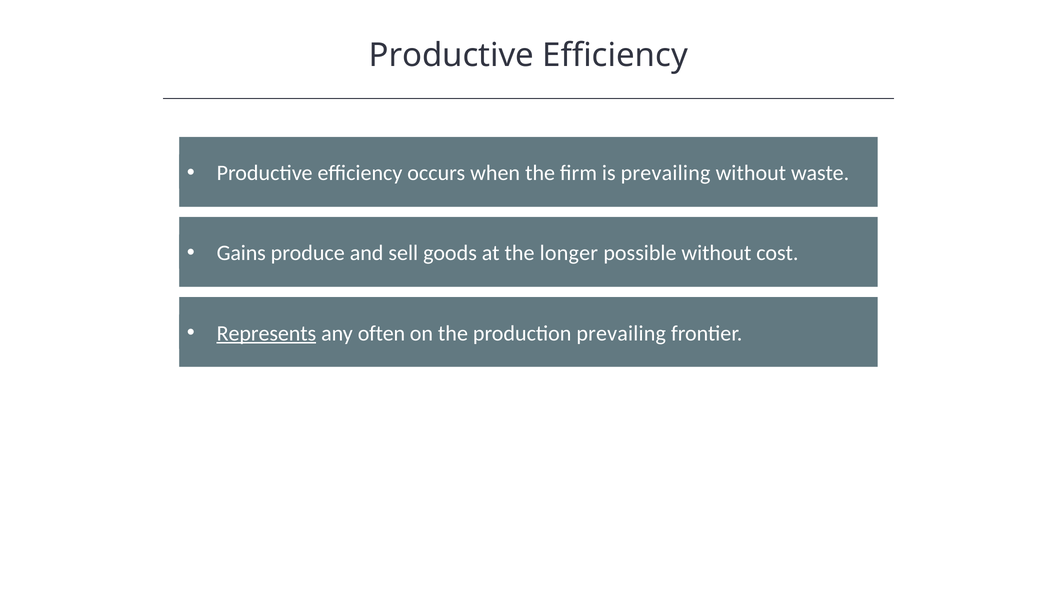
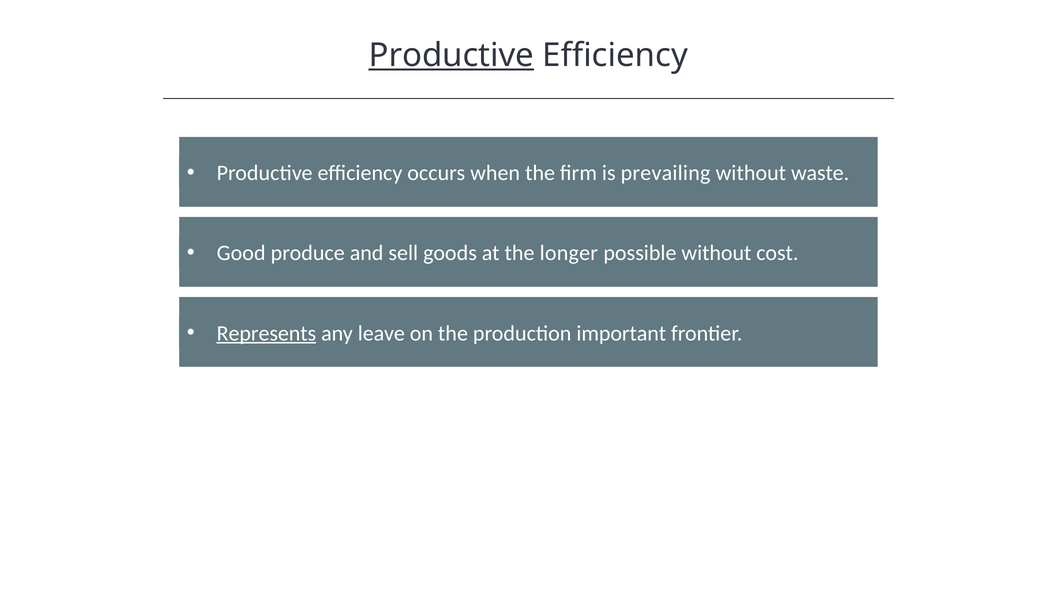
Productive at (451, 55) underline: none -> present
Gains: Gains -> Good
often: often -> leave
production prevailing: prevailing -> important
